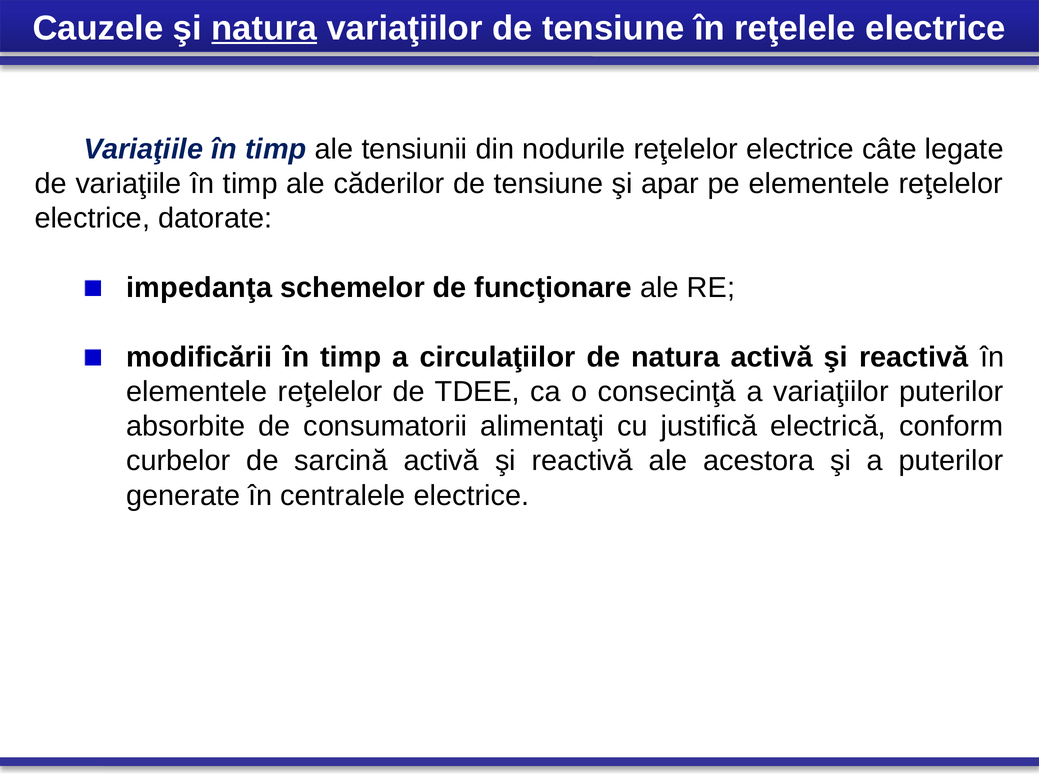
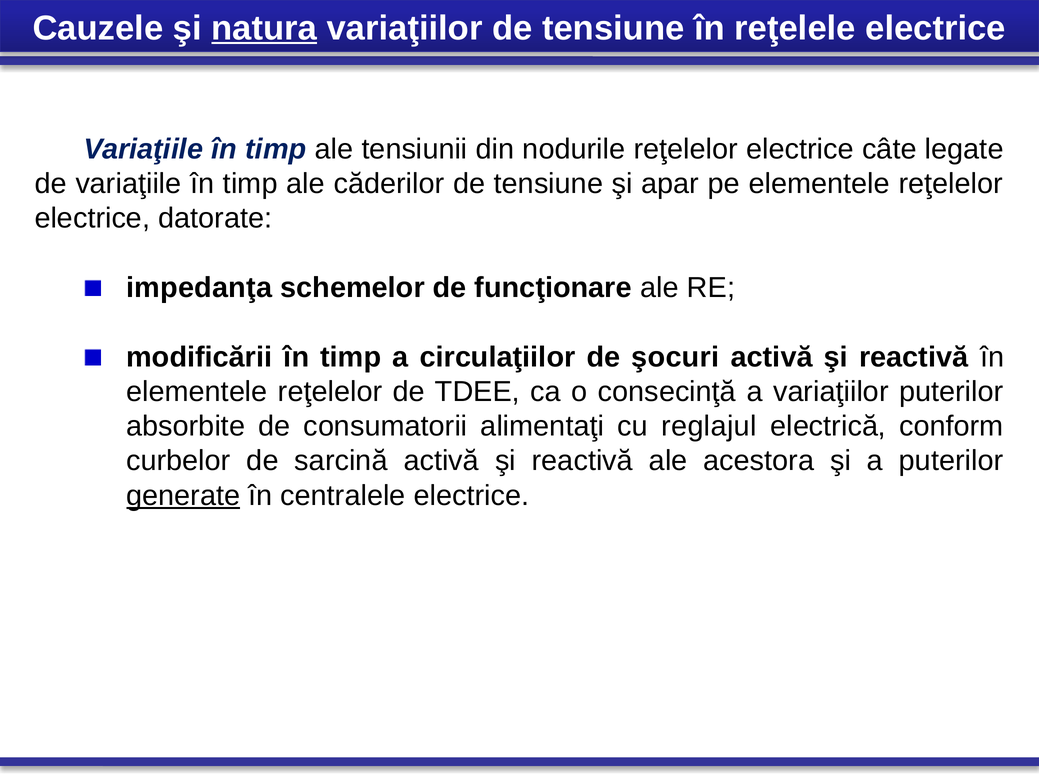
de natura: natura -> şocuri
justifică: justifică -> reglajul
generate underline: none -> present
